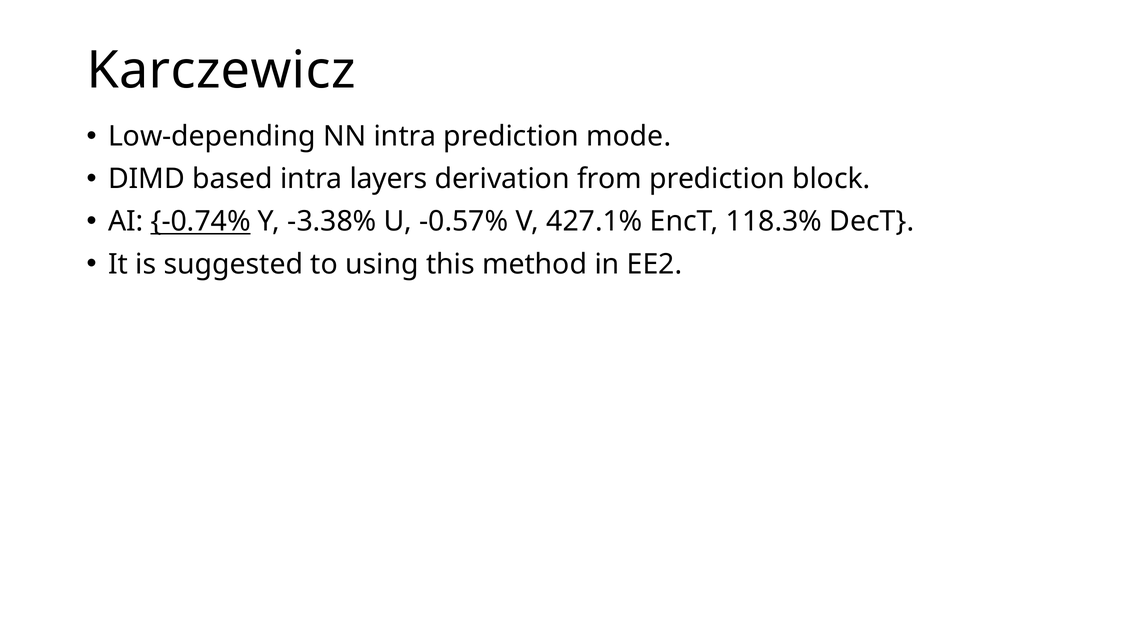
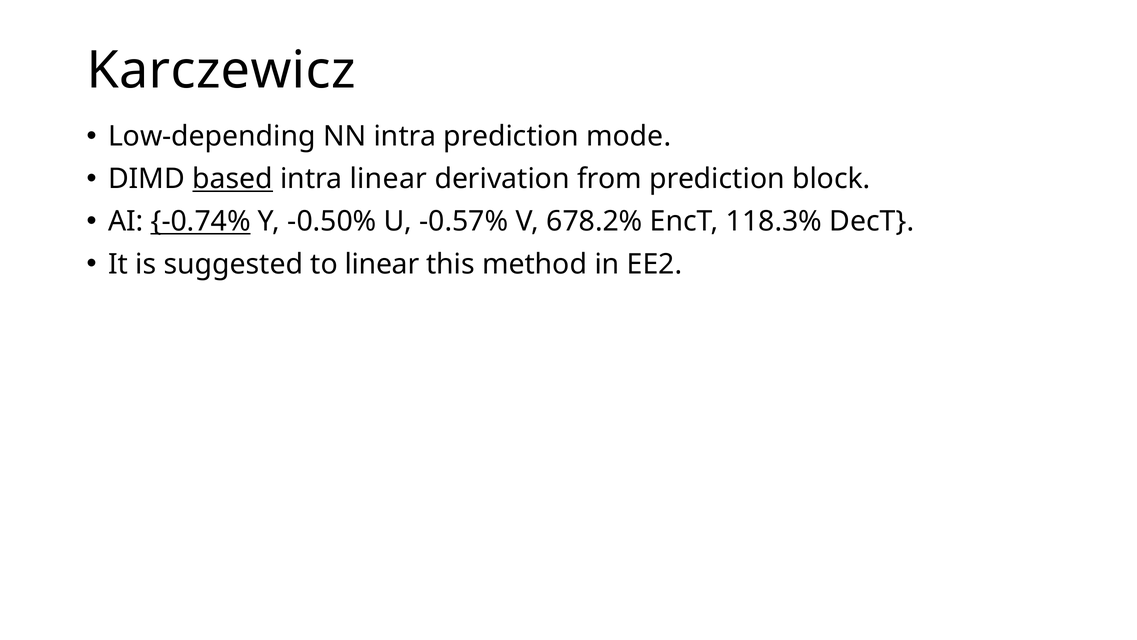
based underline: none -> present
intra layers: layers -> linear
-3.38%: -3.38% -> -0.50%
427.1%: 427.1% -> 678.2%
to using: using -> linear
